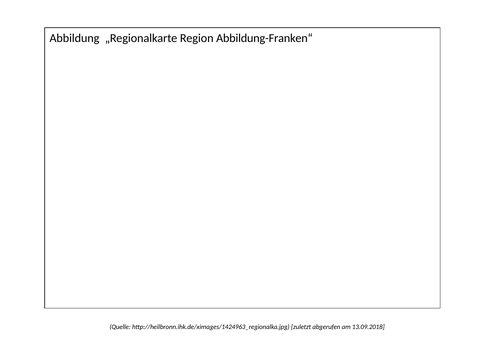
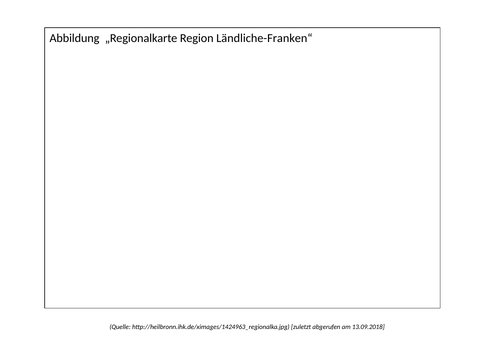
Abbildung-Franken“: Abbildung-Franken“ -> Ländliche-Franken“
